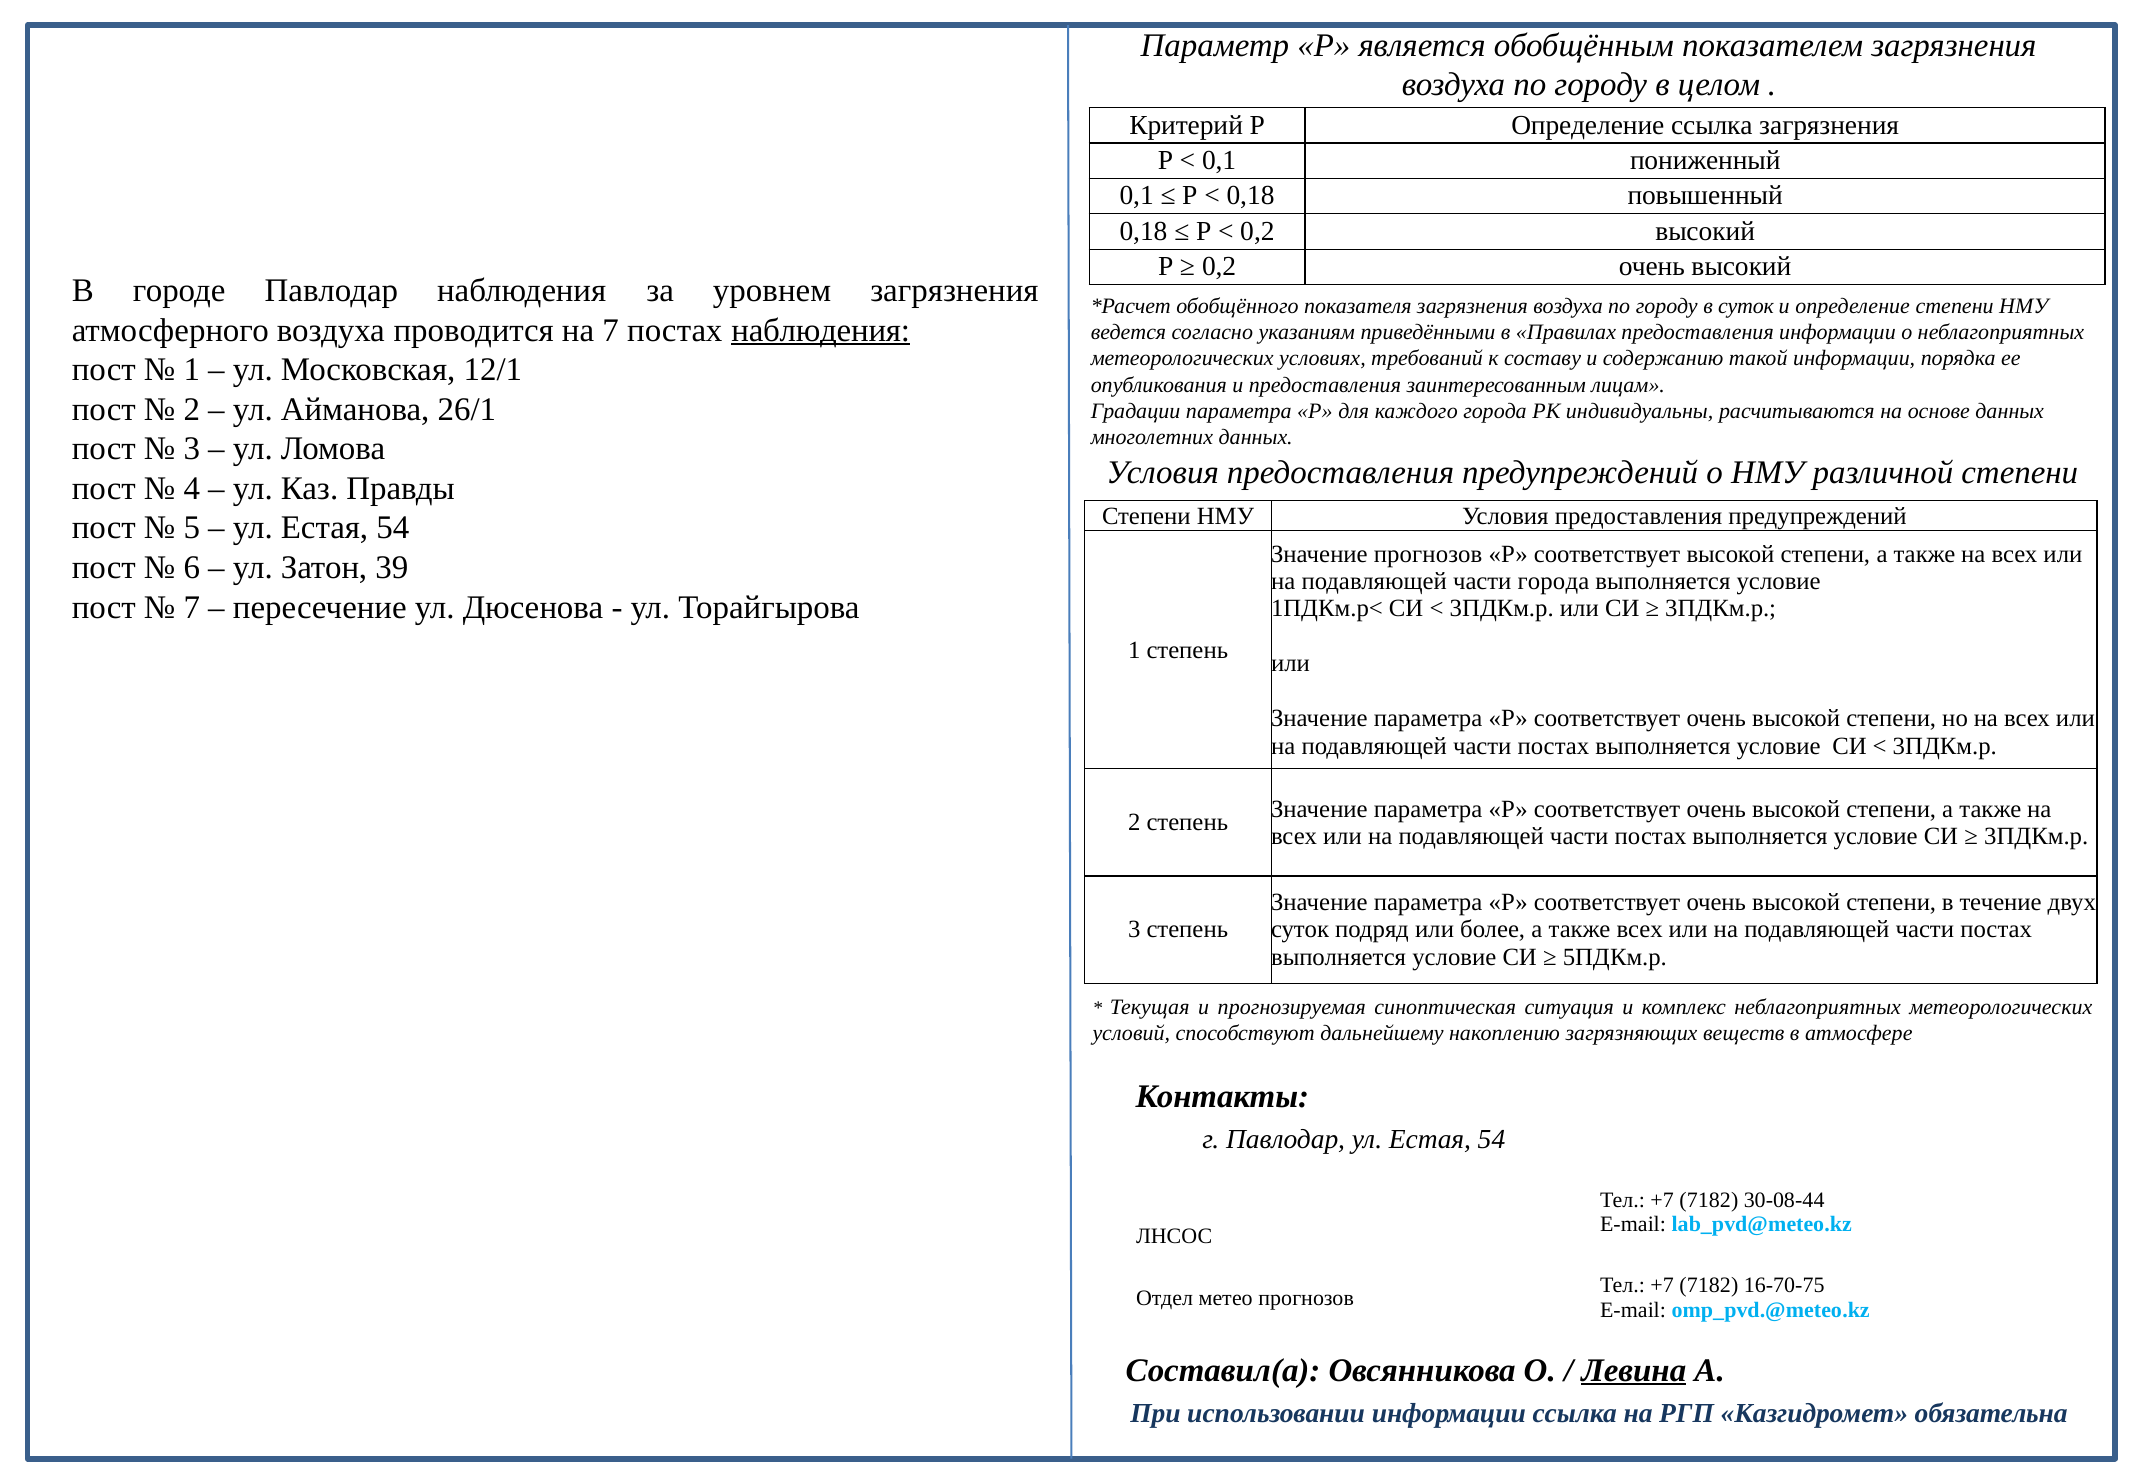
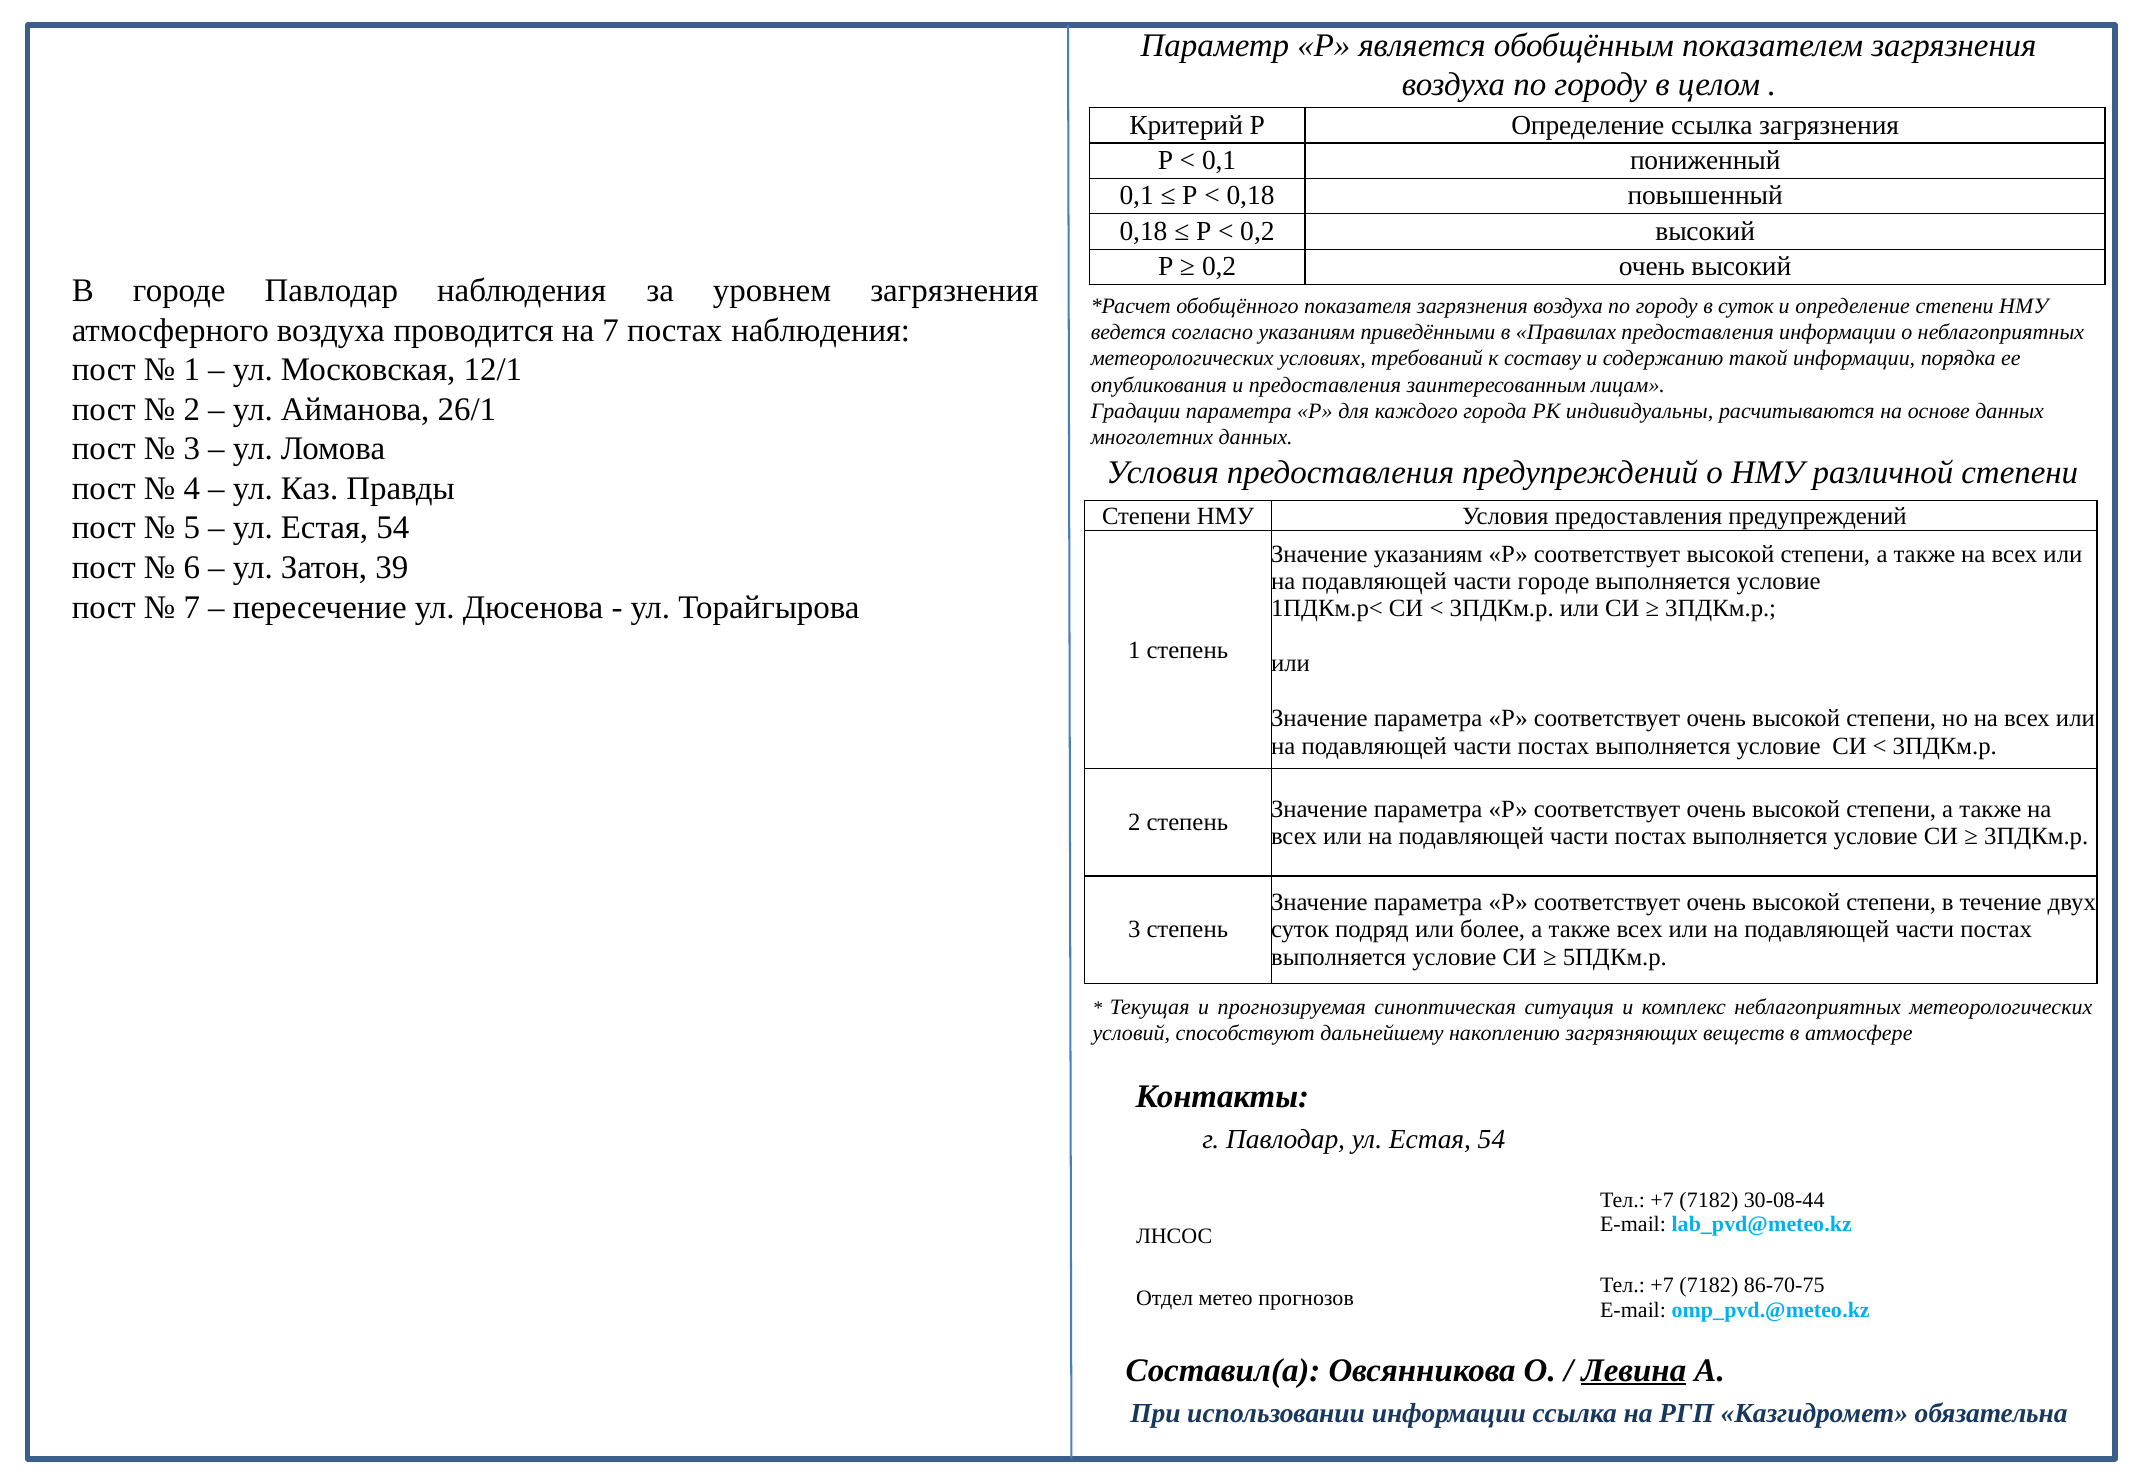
наблюдения at (821, 330) underline: present -> none
Значение прогнозов: прогнозов -> указаниям
части города: города -> городе
16-70-75: 16-70-75 -> 86-70-75
